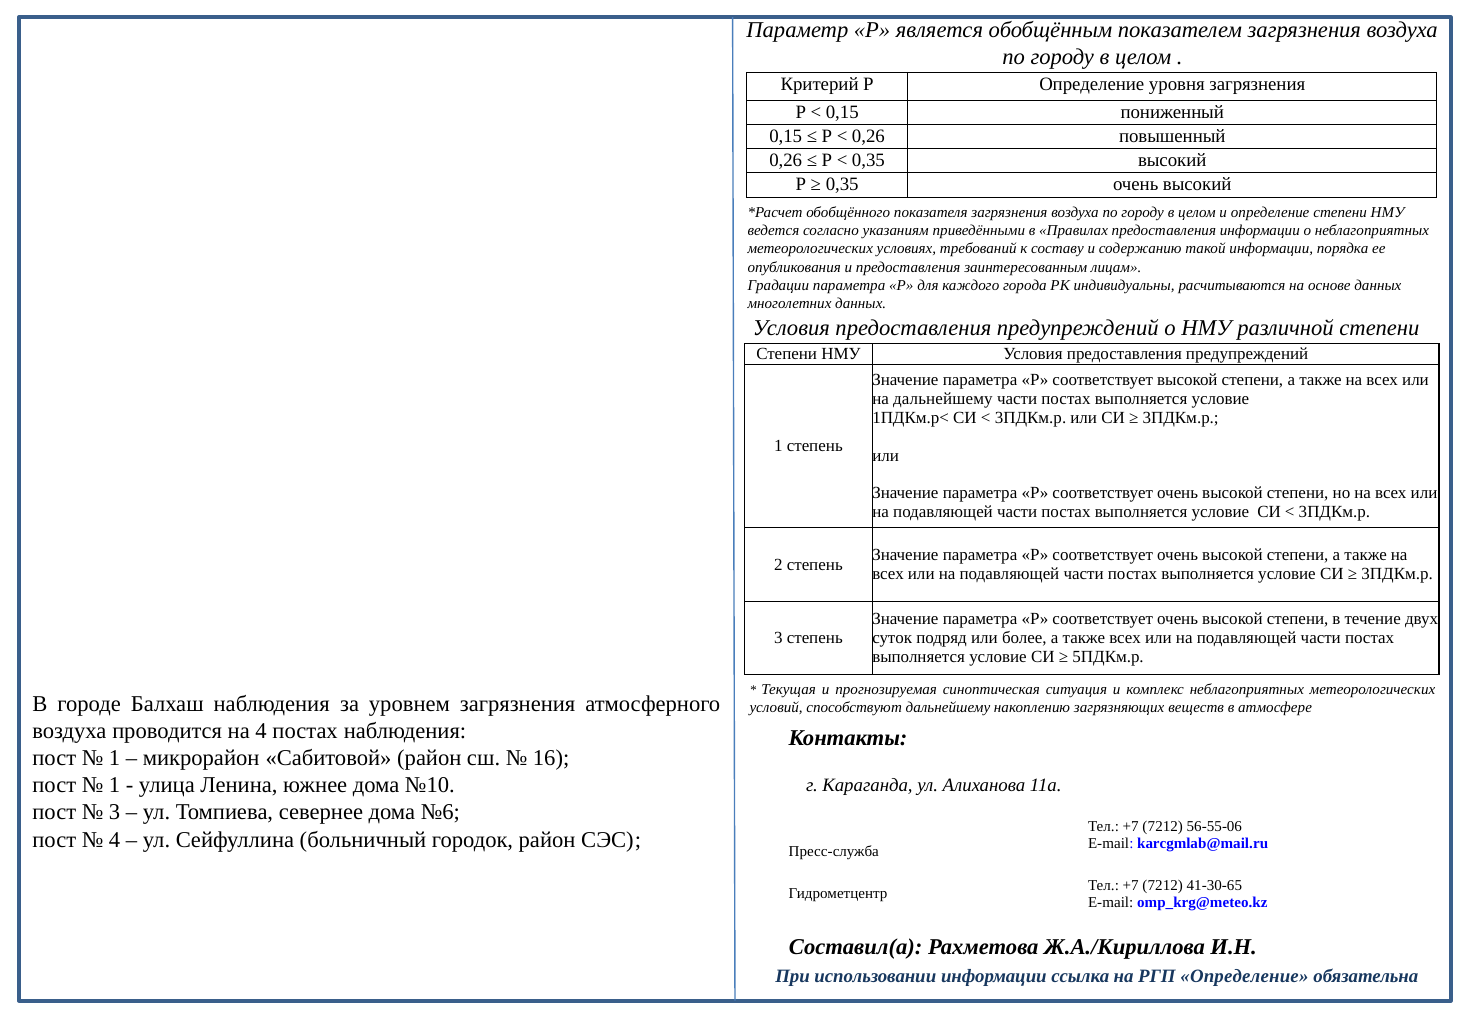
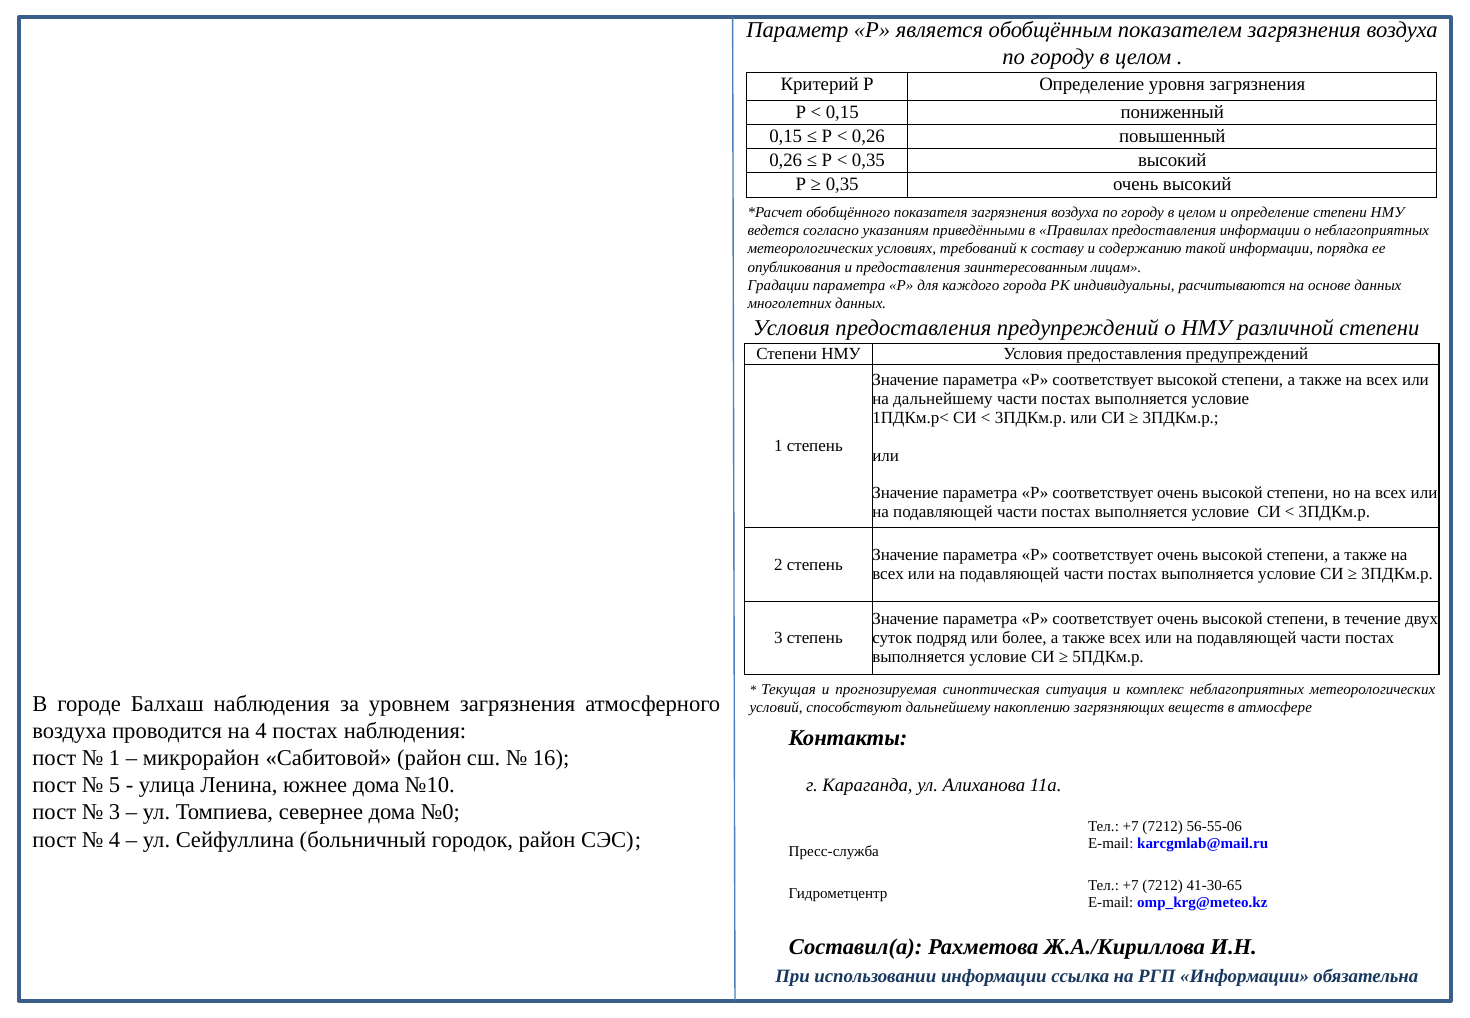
1 at (115, 785): 1 -> 5
№6: №6 -> №0
РГП Определение: Определение -> Информации
